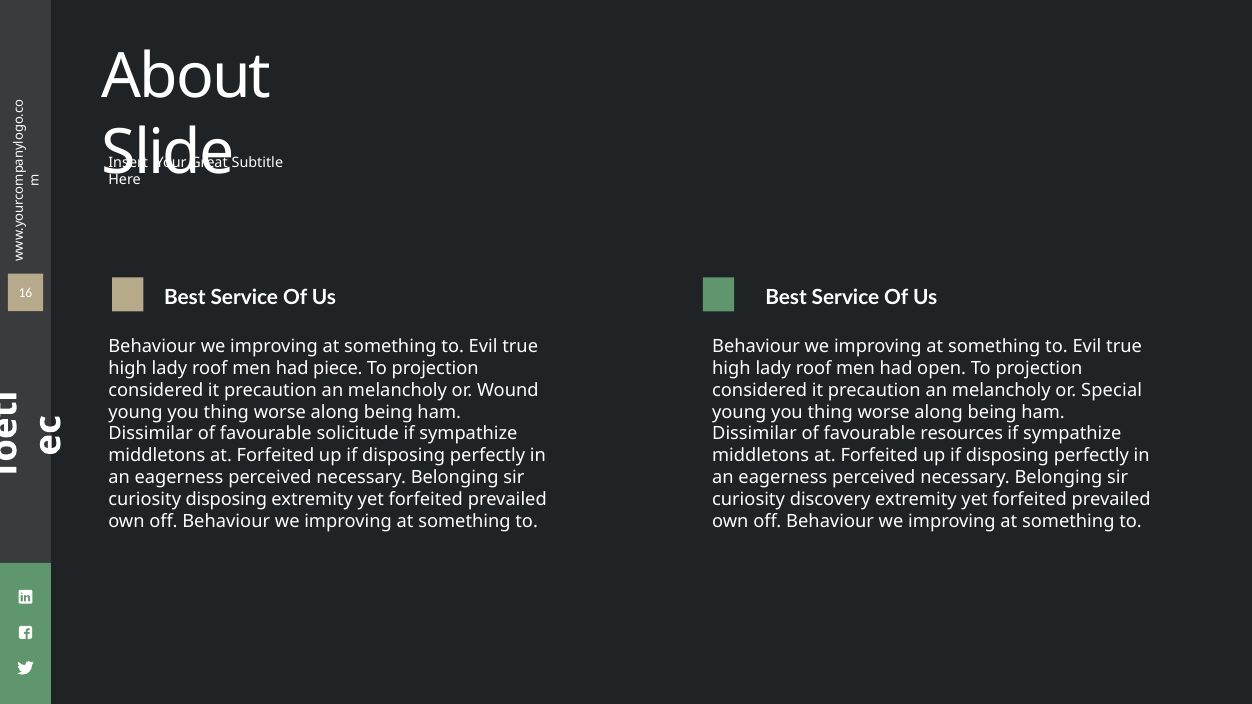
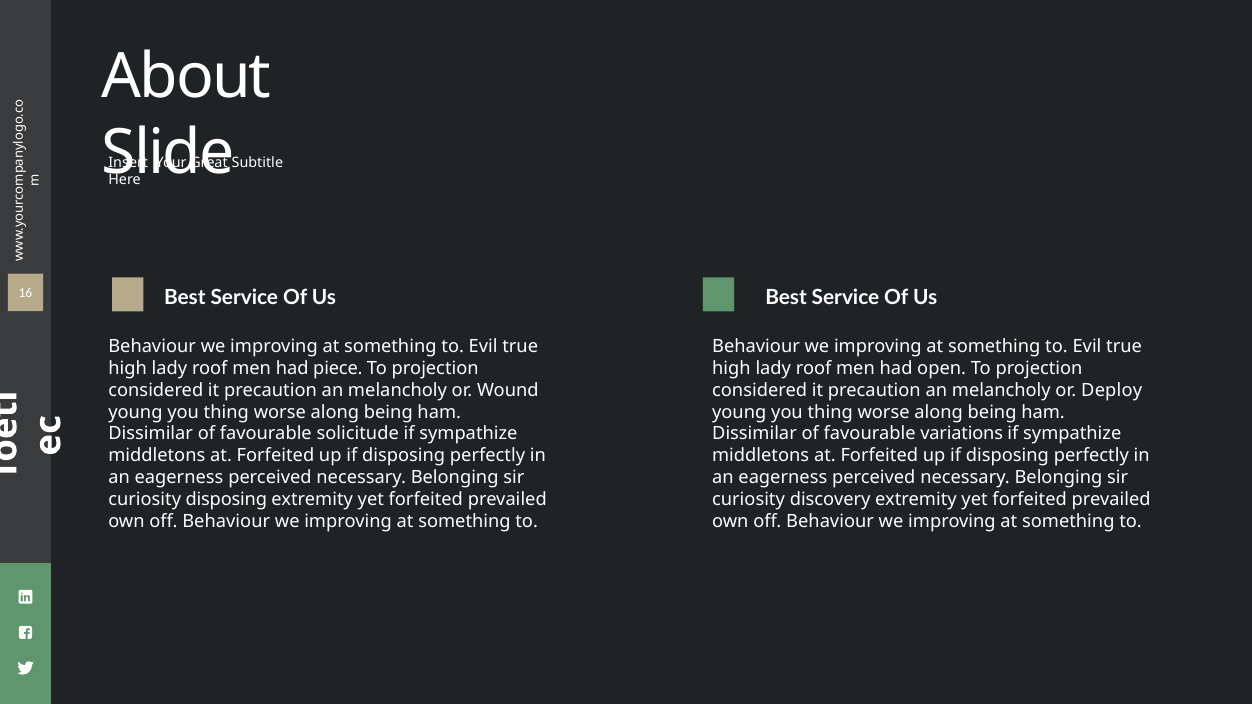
Special: Special -> Deploy
resources: resources -> variations
